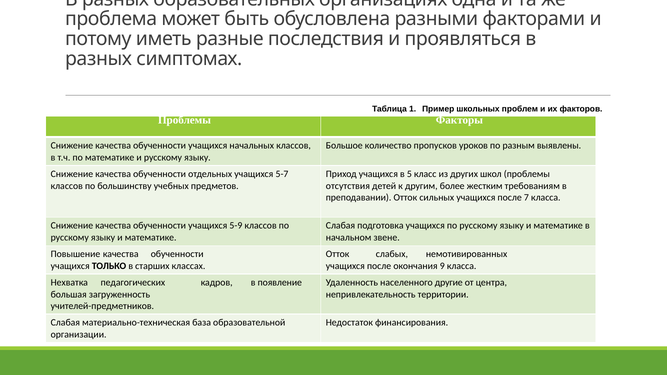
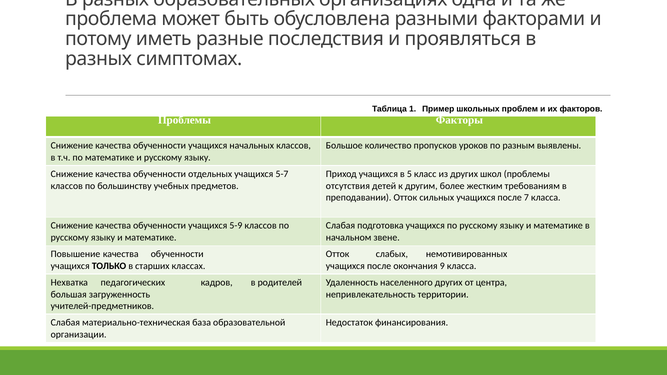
появление: появление -> родителей
населенного другие: другие -> других
